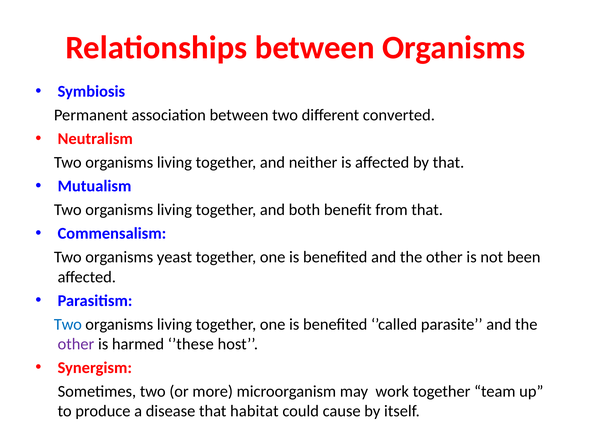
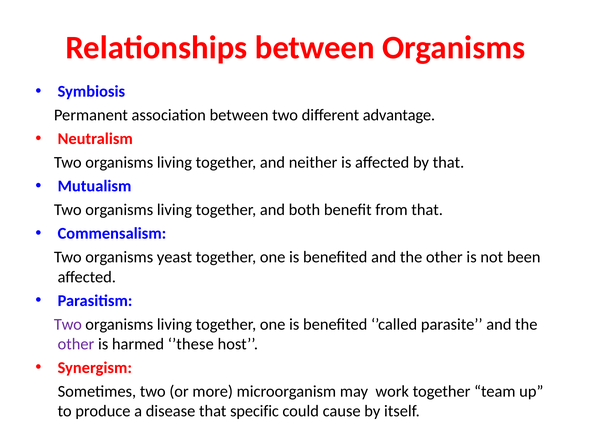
converted: converted -> advantage
Two at (68, 324) colour: blue -> purple
habitat: habitat -> specific
